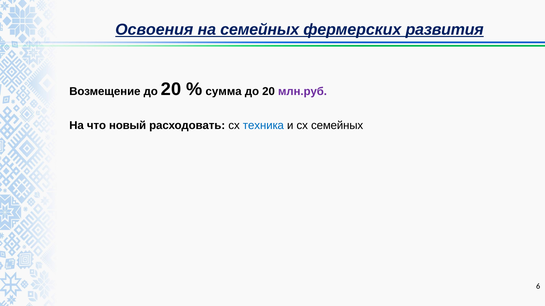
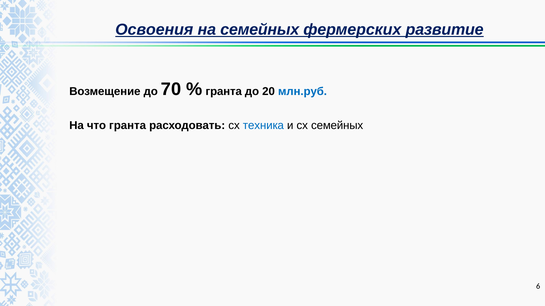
развития: развития -> развитие
Возмещение до 20: 20 -> 70
сумма at (224, 92): сумма -> гранта
млн.руб colour: purple -> blue
что новый: новый -> гранта
